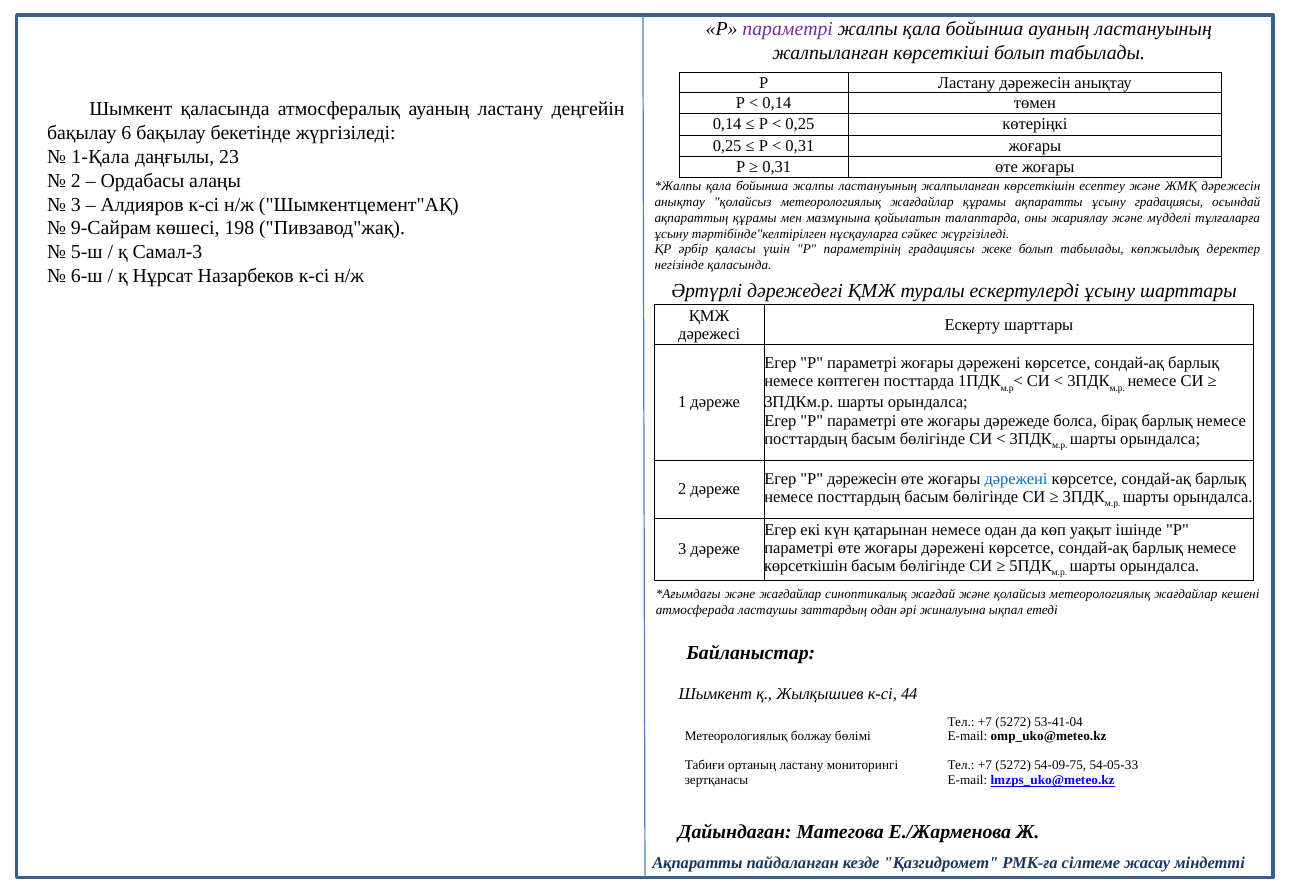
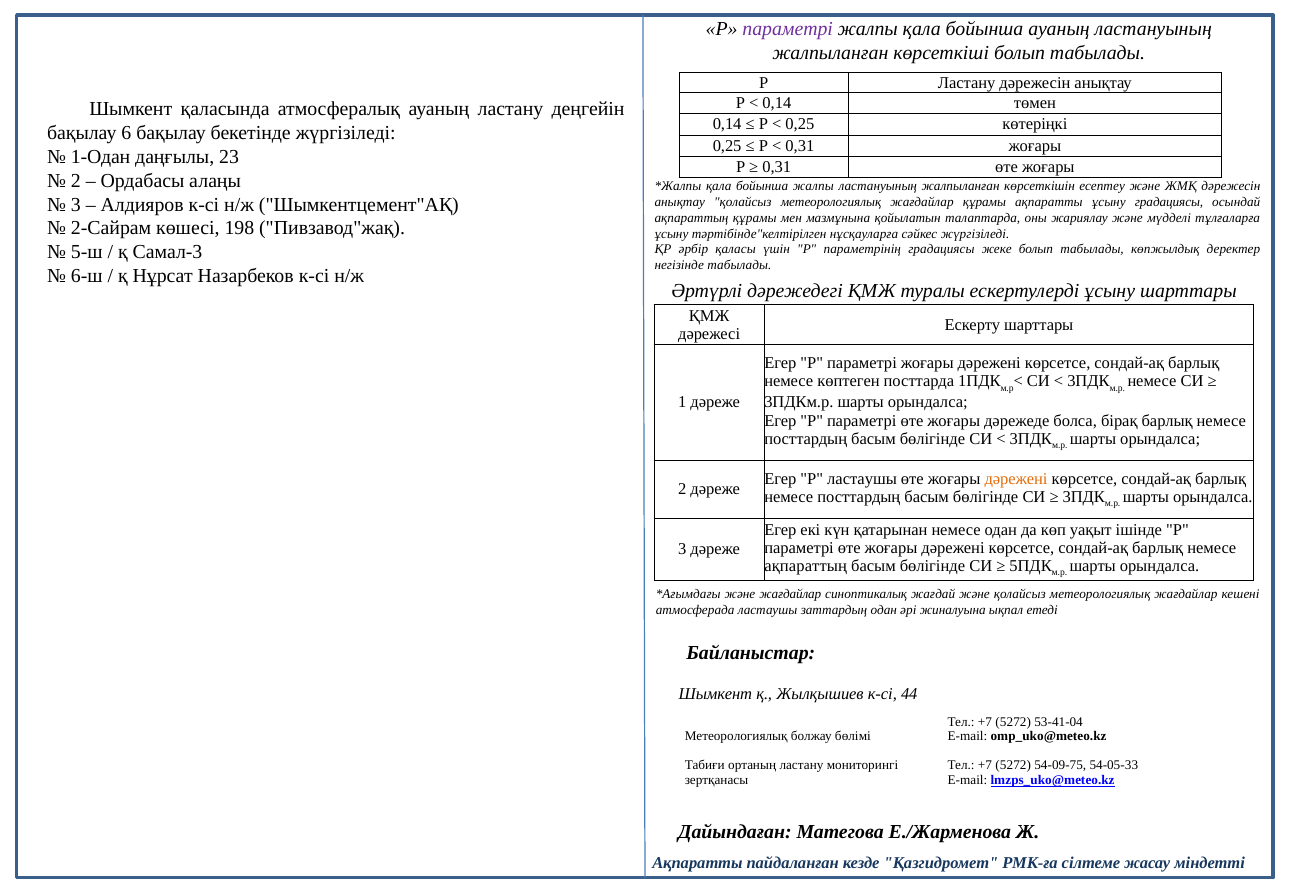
1-Қала: 1-Қала -> 1-Одан
9-Сайрам: 9-Сайрам -> 2-Сайрам
негізінде қаласында: қаласында -> табылады
Р дәрежесін: дәрежесін -> ластаушы
дәрежені at (1016, 479) colour: blue -> orange
көрсеткішін at (806, 566): көрсеткішін -> ақпараттың
